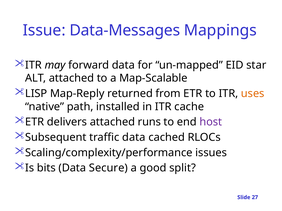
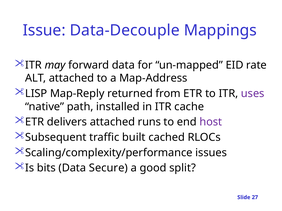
Data-Messages: Data-Messages -> Data-Decouple
star: star -> rate
Map-Scalable: Map-Scalable -> Map-Address
uses colour: orange -> purple
traffic data: data -> built
